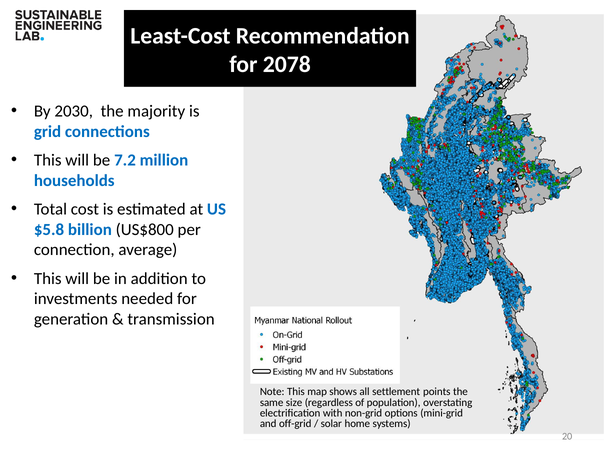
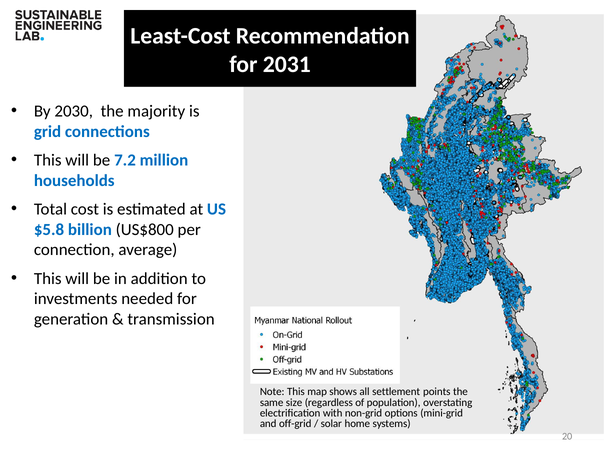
2078: 2078 -> 2031
